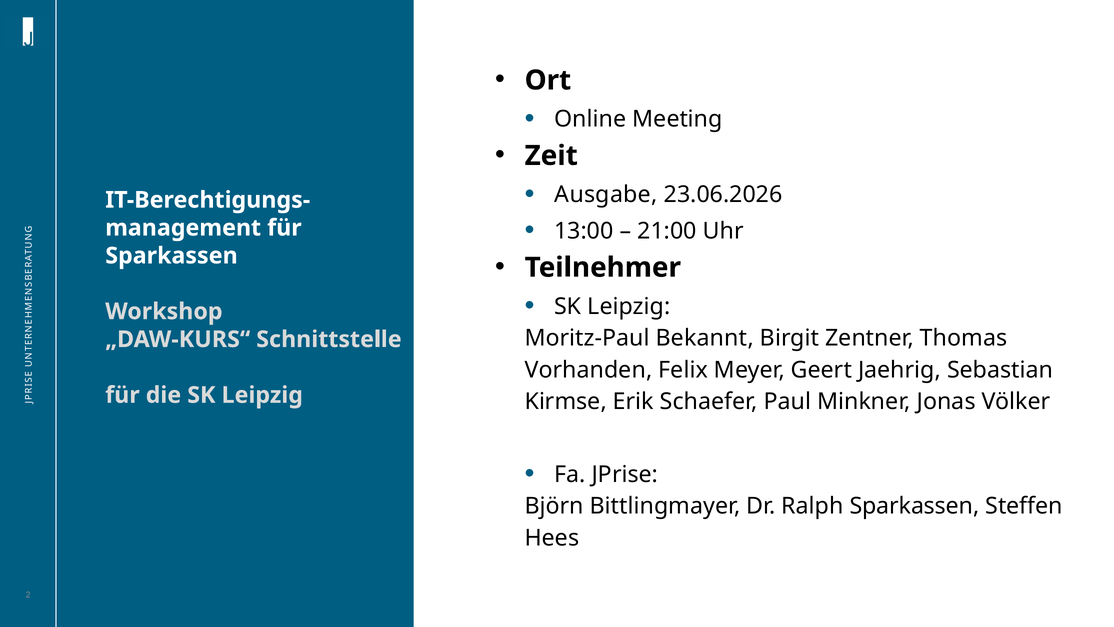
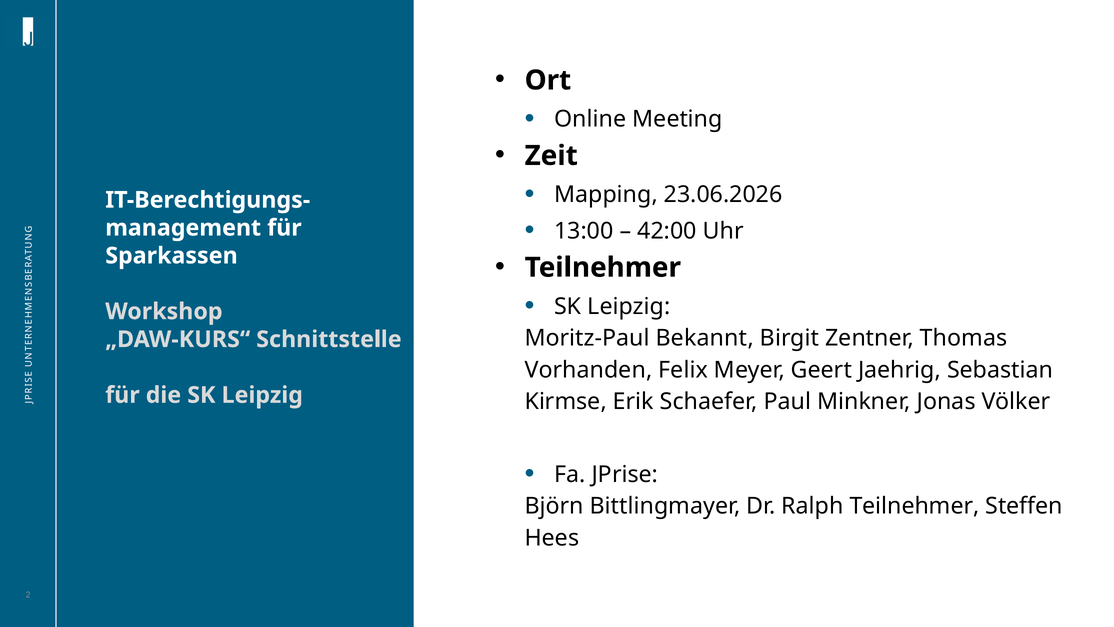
Ausgabe: Ausgabe -> Mapping
21:00: 21:00 -> 42:00
Ralph Sparkassen: Sparkassen -> Teilnehmer
